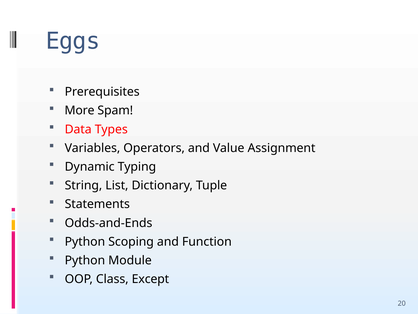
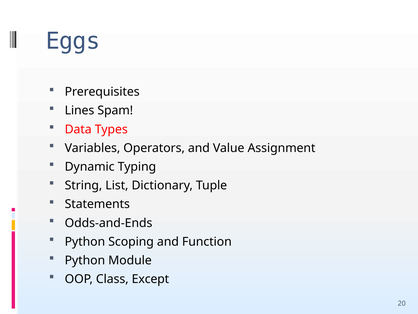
More: More -> Lines
